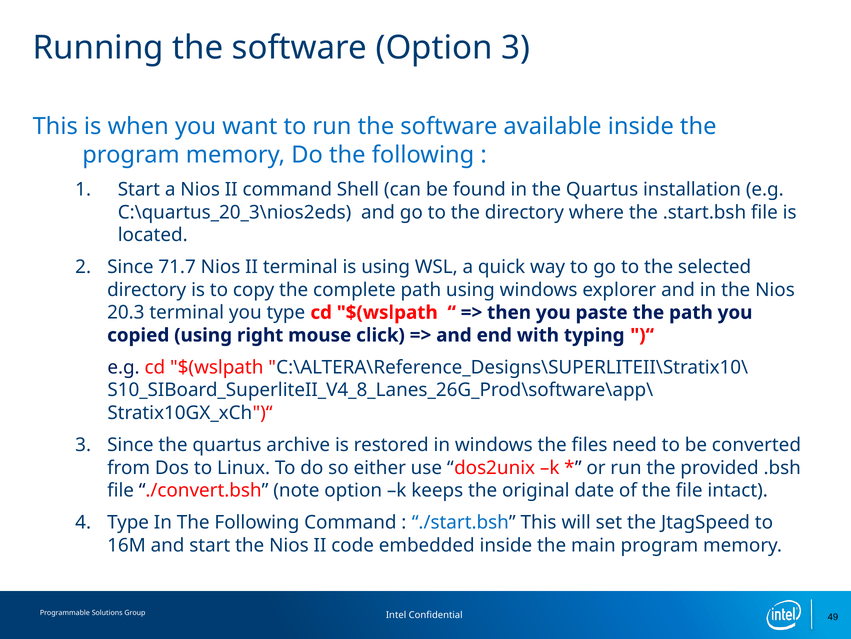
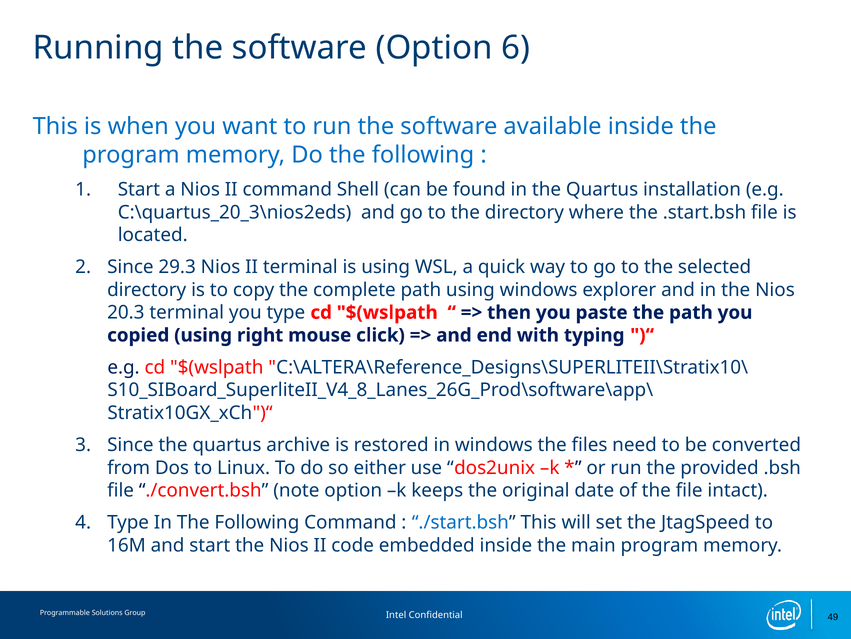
Option 3: 3 -> 6
71.7: 71.7 -> 29.3
